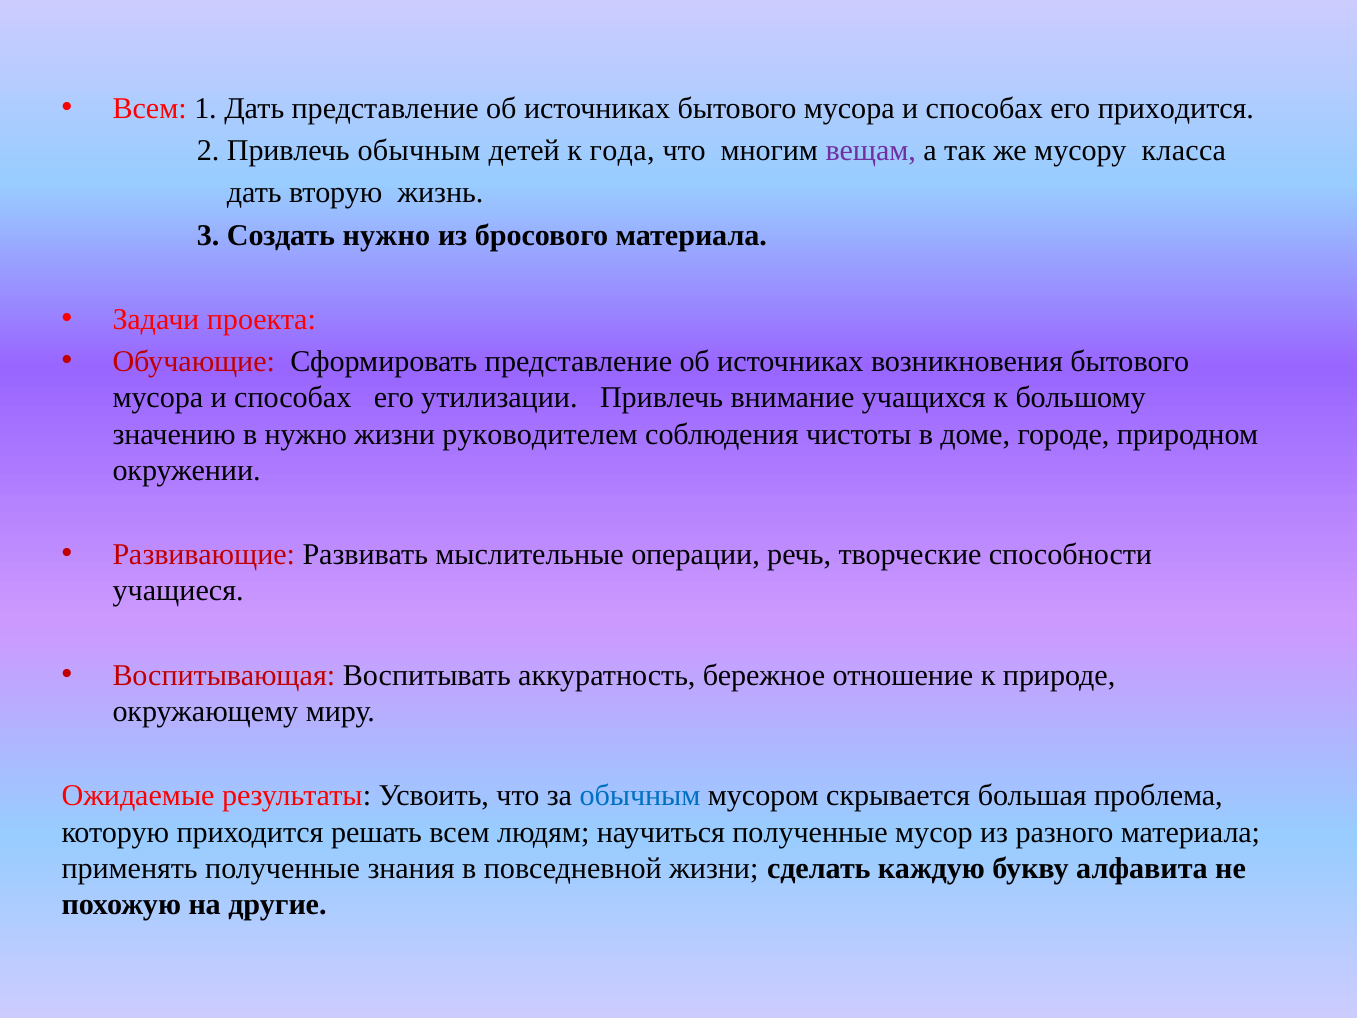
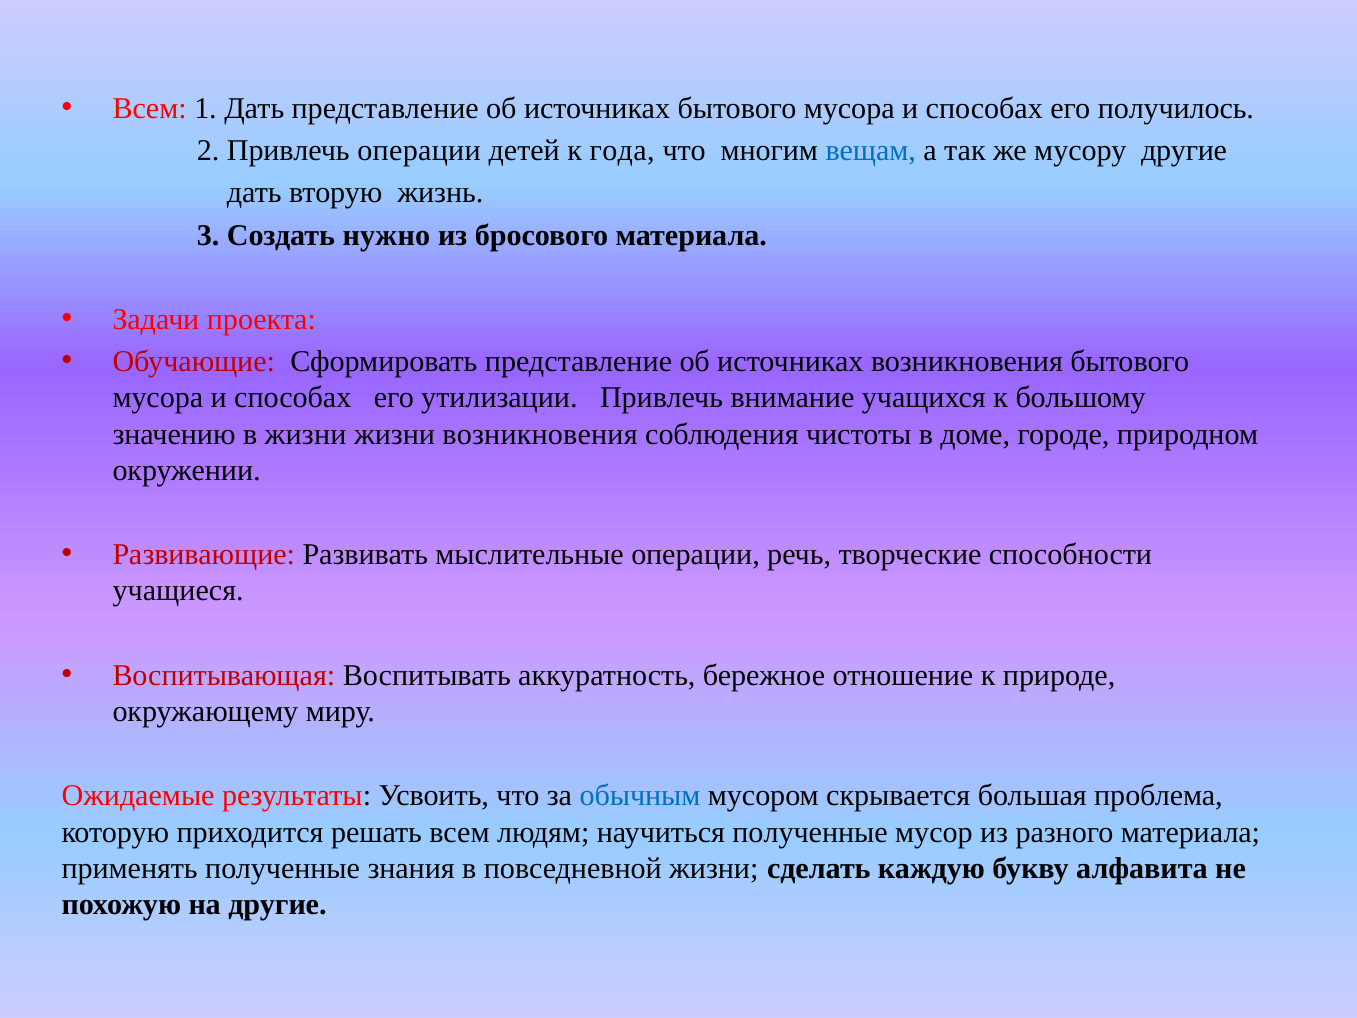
его приходится: приходится -> получилось
Привлечь обычным: обычным -> операции
вещам colour: purple -> blue
мусору класса: класса -> другие
в нужно: нужно -> жизни
жизни руководителем: руководителем -> возникновения
